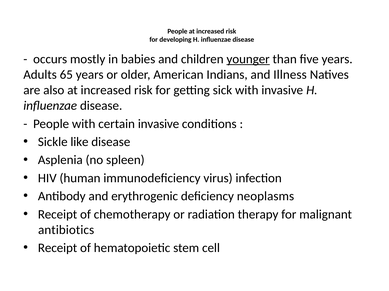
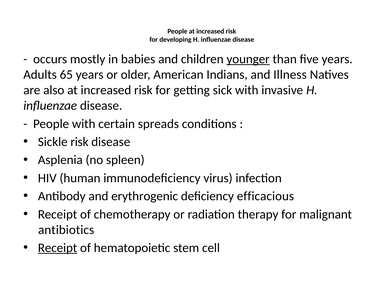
certain invasive: invasive -> spreads
Sickle like: like -> risk
neoplasms: neoplasms -> efficacious
Receipt at (58, 249) underline: none -> present
